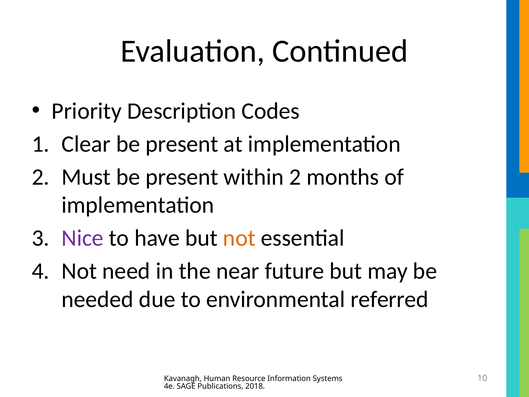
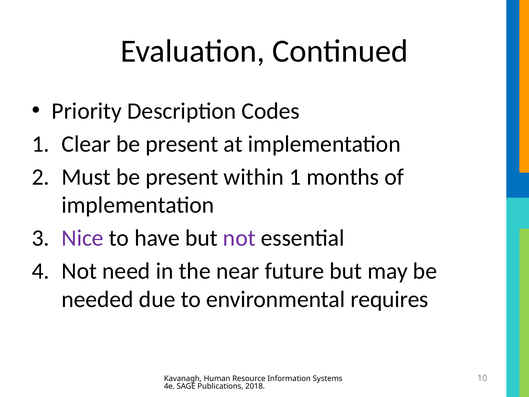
within 2: 2 -> 1
not at (239, 238) colour: orange -> purple
referred: referred -> requires
